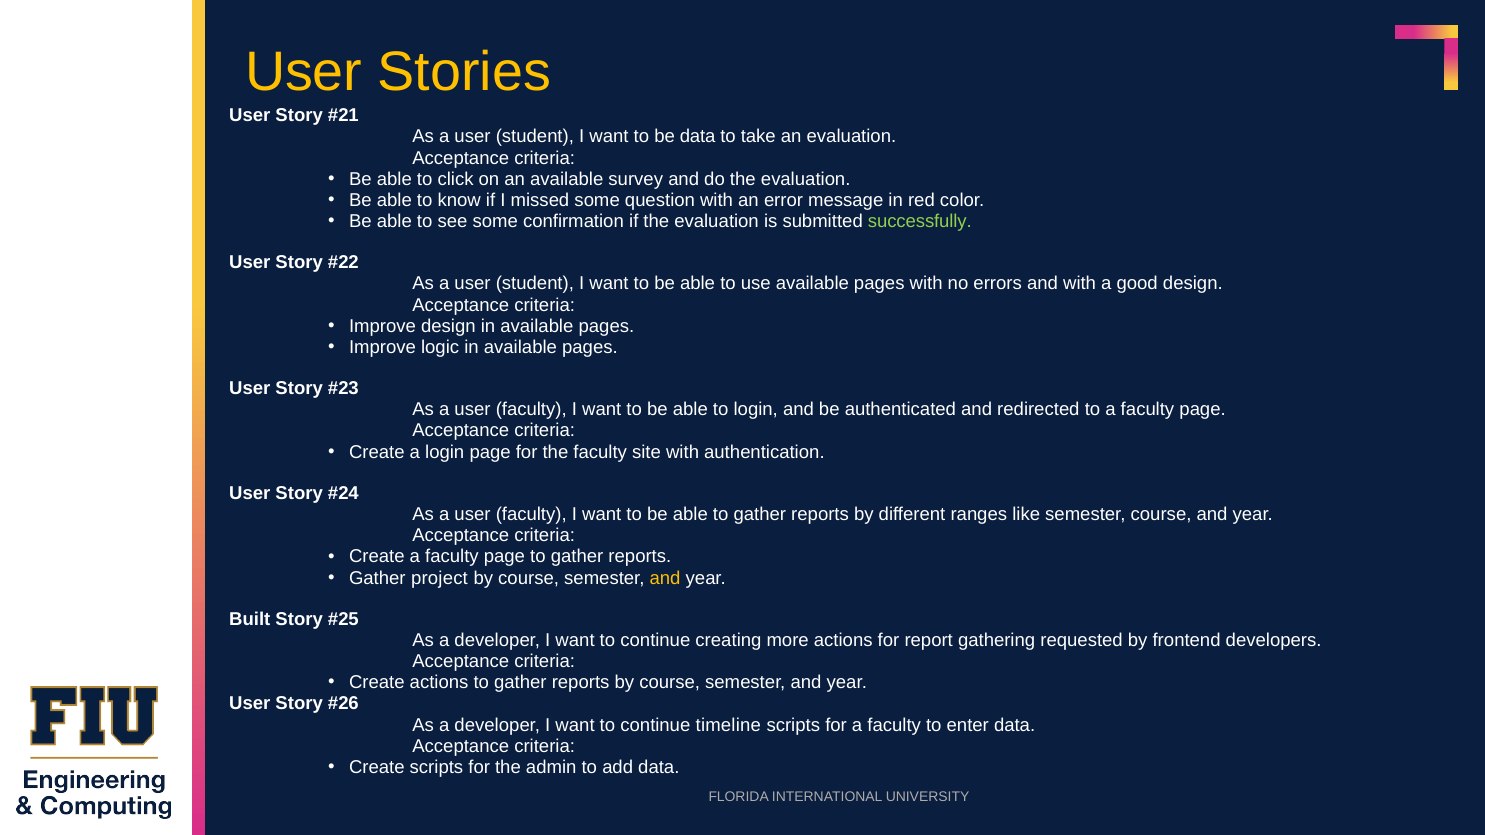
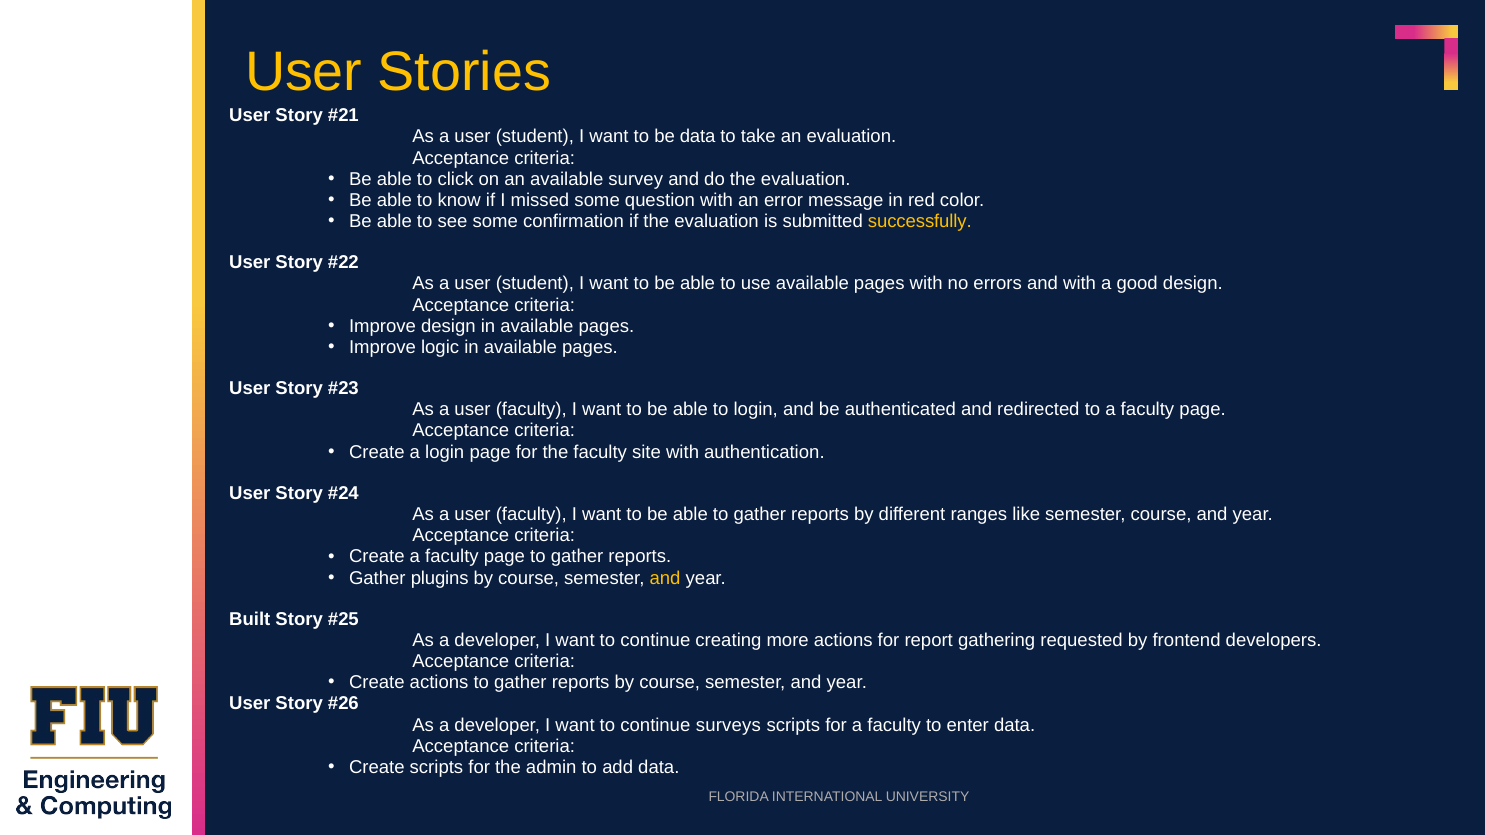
successfully colour: light green -> yellow
project: project -> plugins
timeline: timeline -> surveys
